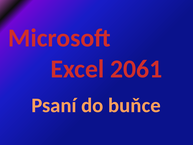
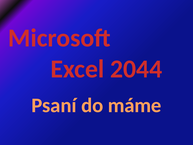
2061: 2061 -> 2044
buňce: buňce -> máme
